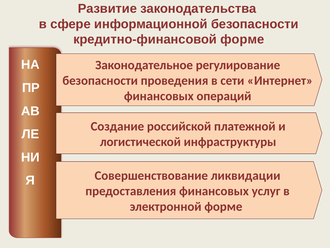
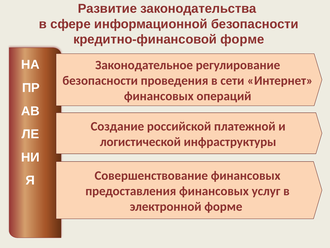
Совершенствование ликвидации: ликвидации -> финансовых
